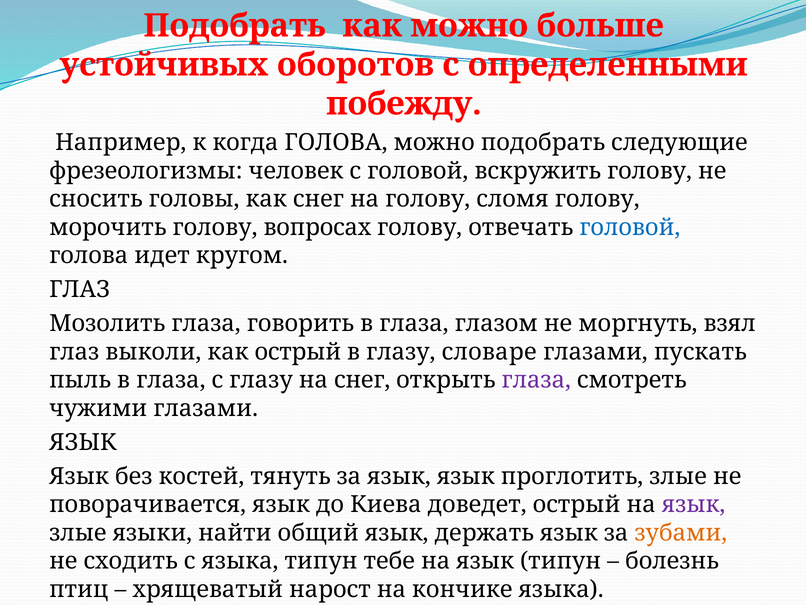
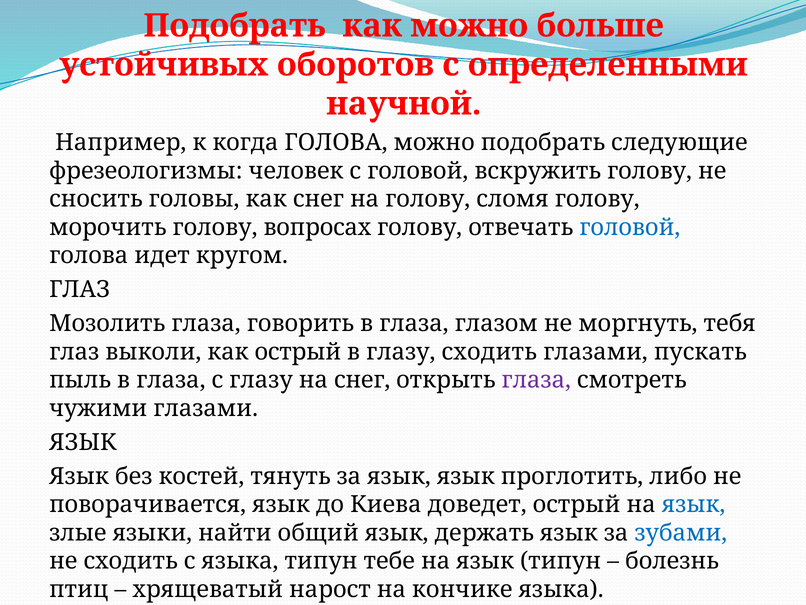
побежду: побежду -> научной
взял: взял -> тебя
глазу словаре: словаре -> сходить
проглотить злые: злые -> либо
язык at (694, 504) colour: purple -> blue
зубами colour: orange -> blue
